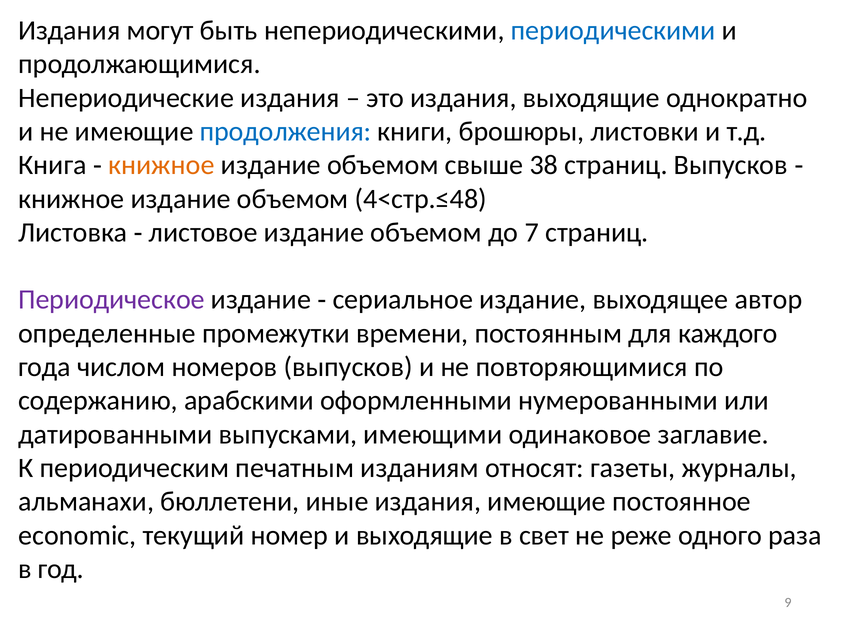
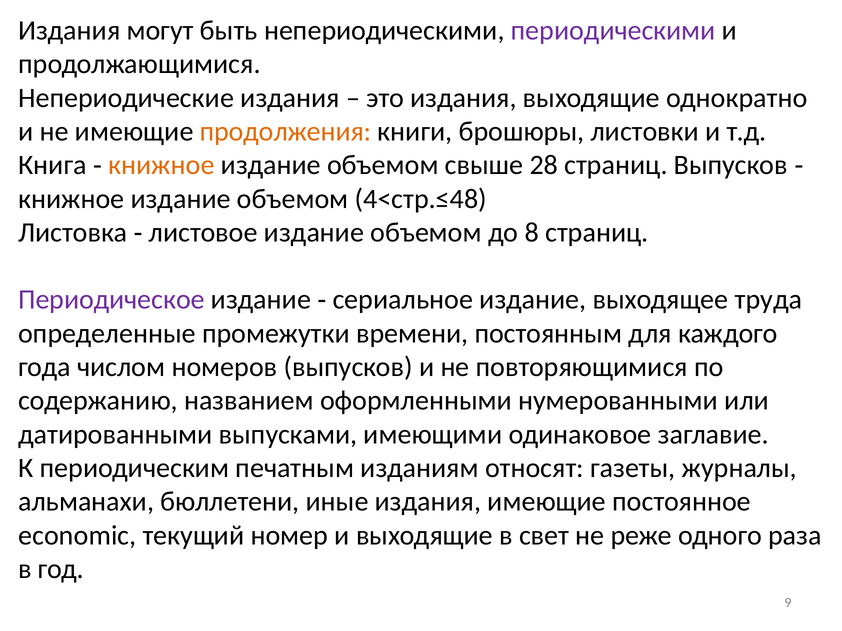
периодическими colour: blue -> purple
продолжения colour: blue -> orange
38: 38 -> 28
7: 7 -> 8
автор: автор -> труда
арабскими: арабскими -> названием
